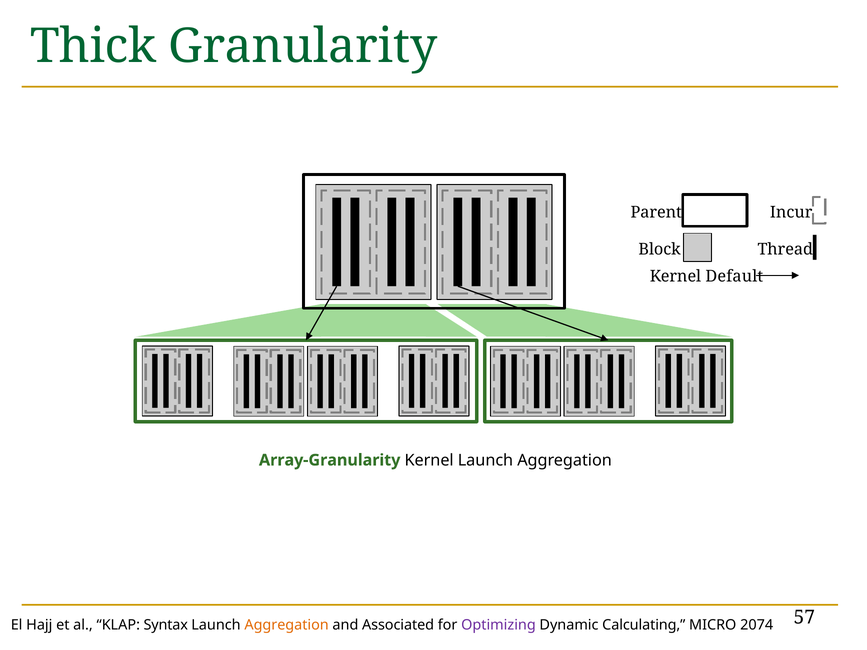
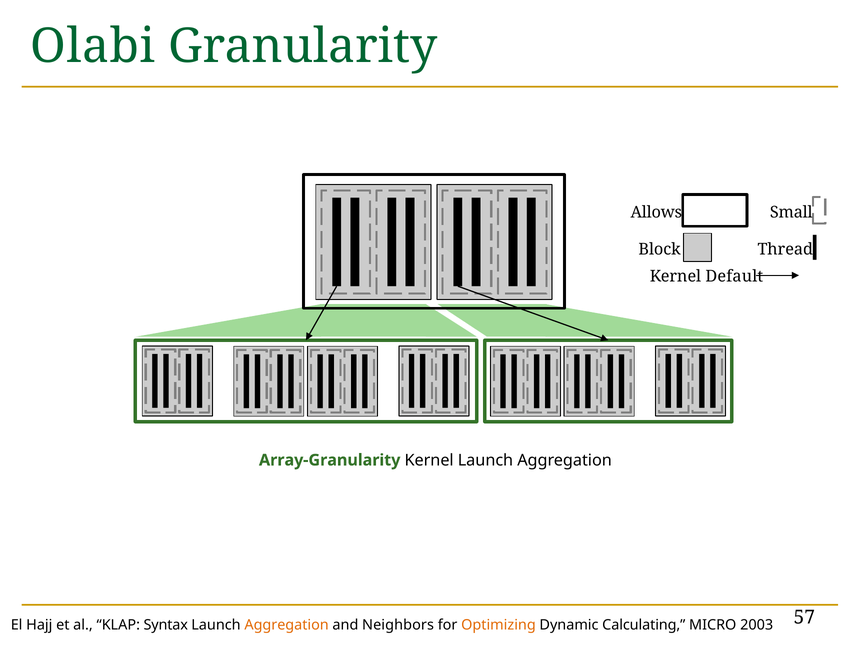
Thick: Thick -> Olabi
Parent: Parent -> Allows
Incur: Incur -> Small
Associated: Associated -> Neighbors
Optimizing colour: purple -> orange
2074: 2074 -> 2003
